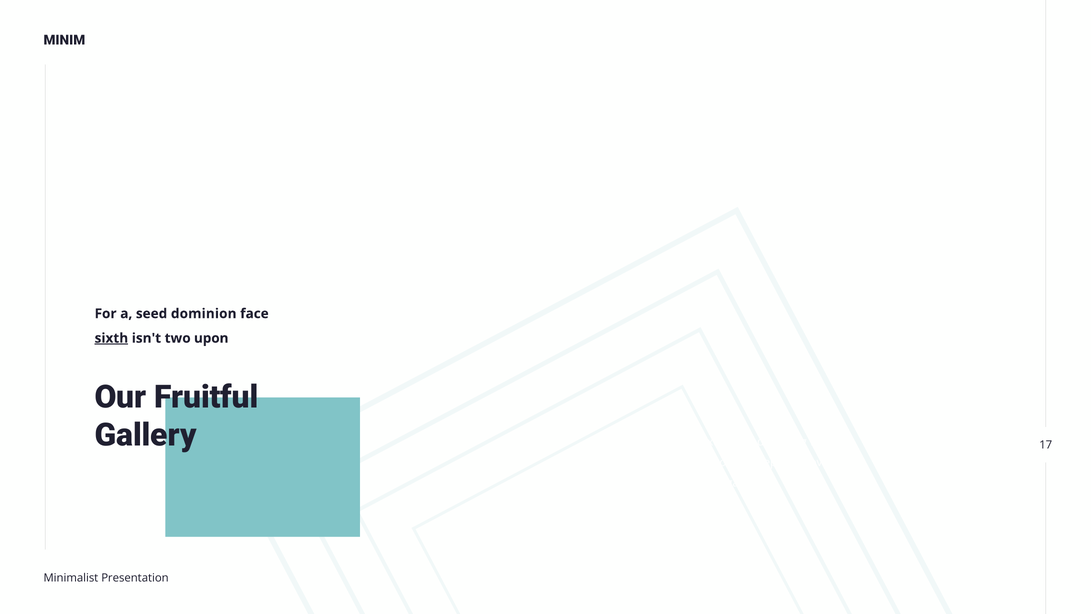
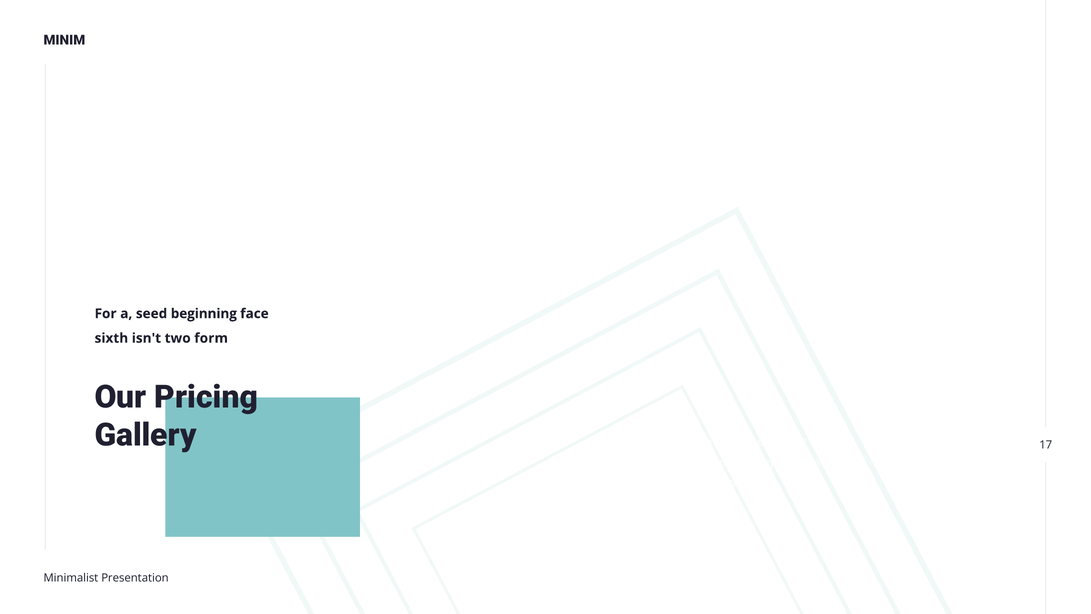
dominion: dominion -> beginning
sixth at (111, 338) underline: present -> none
two upon: upon -> form
Fruitful: Fruitful -> Pricing
